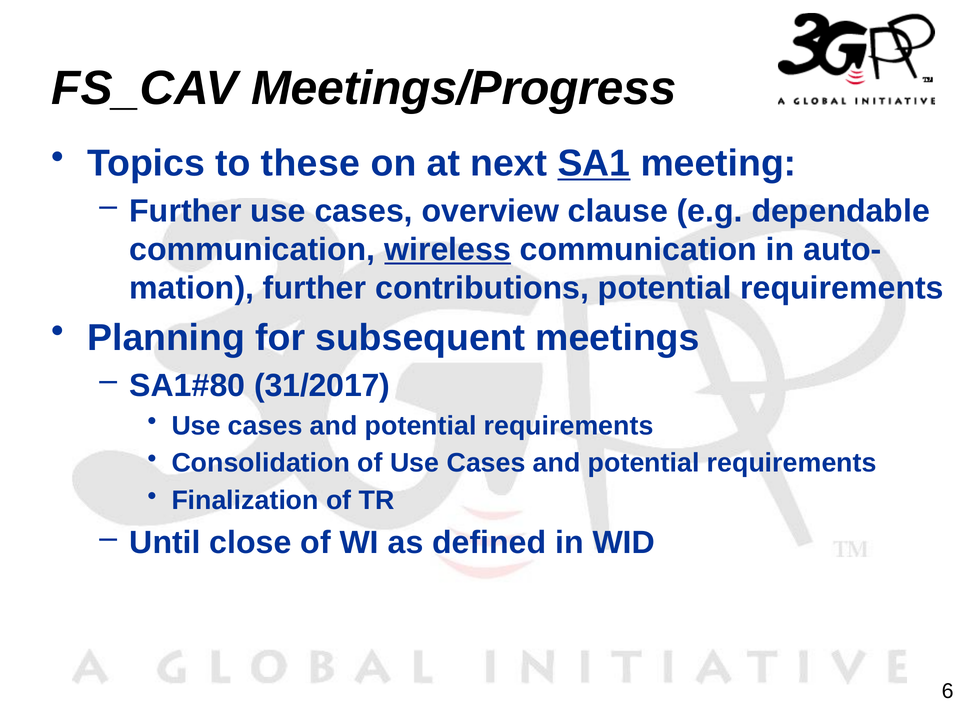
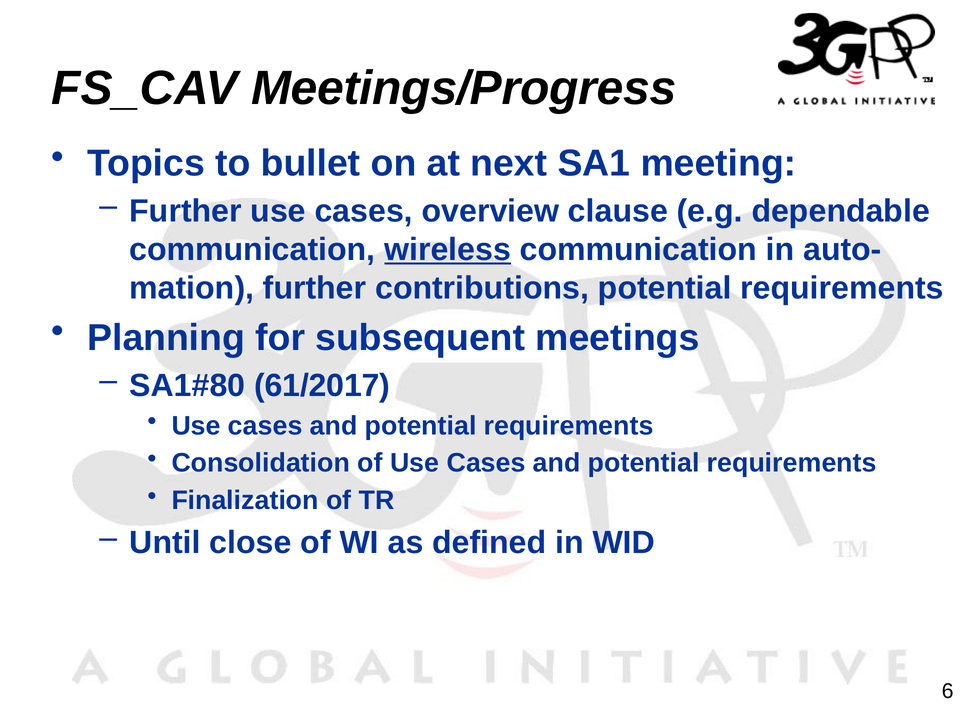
these: these -> bullet
SA1 underline: present -> none
31/2017: 31/2017 -> 61/2017
